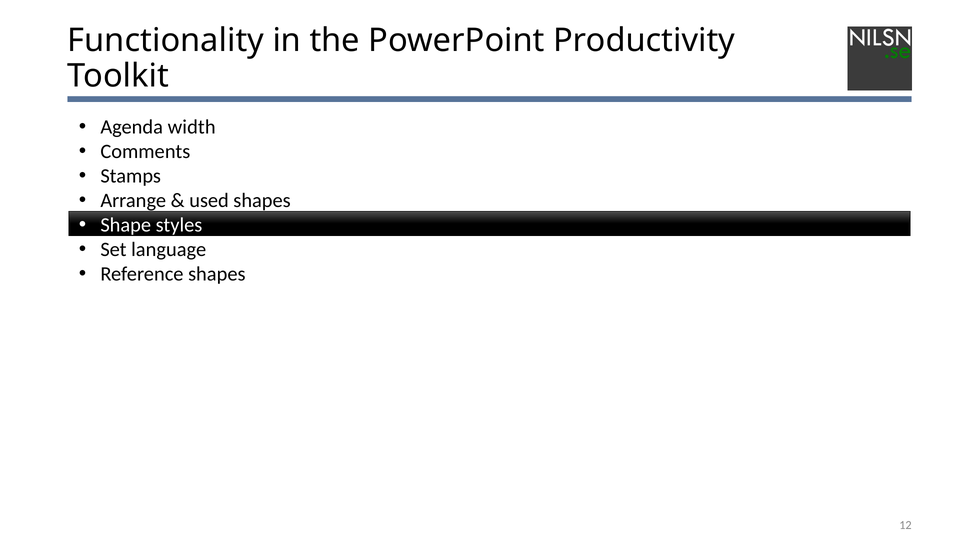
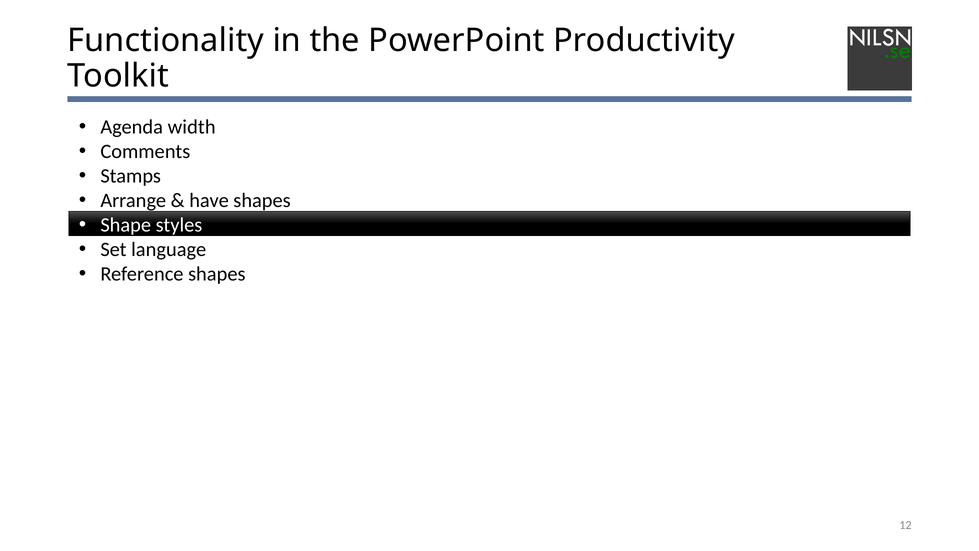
used: used -> have
